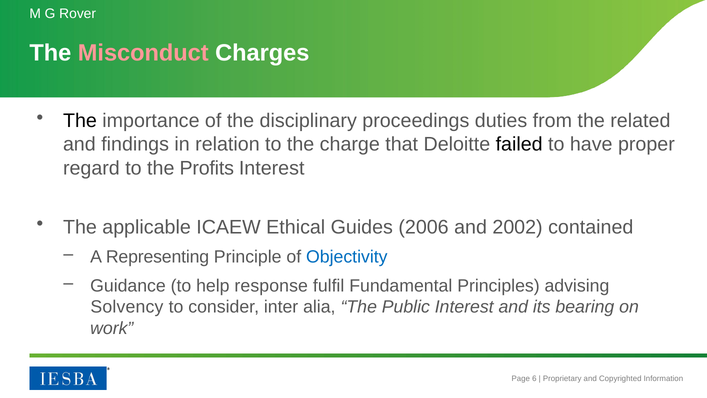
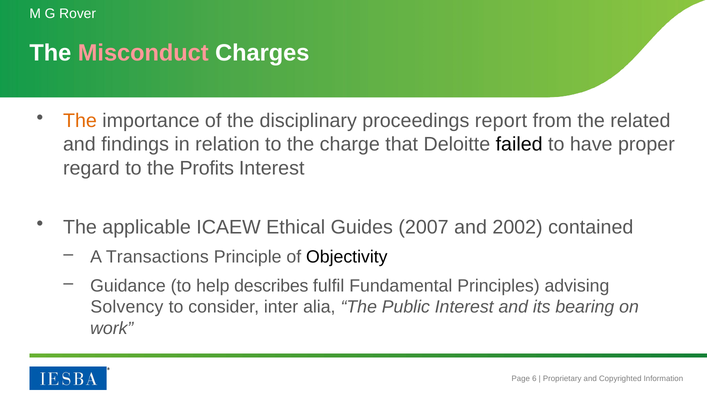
The at (80, 121) colour: black -> orange
duties: duties -> report
2006: 2006 -> 2007
Representing: Representing -> Transactions
Objectivity colour: blue -> black
response: response -> describes
